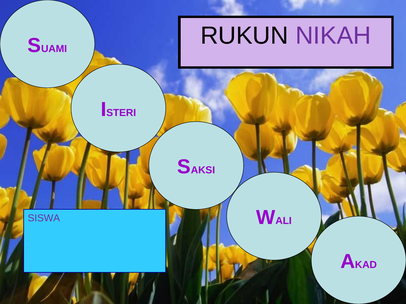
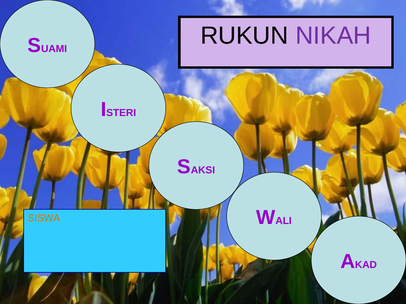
SISWA colour: purple -> orange
